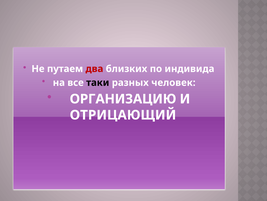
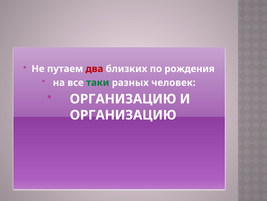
индивида: индивида -> рождения
таки colour: black -> green
ОТРИЦАЮЩИЙ at (123, 115): ОТРИЦАЮЩИЙ -> ОРГАНИЗАЦИЮ
